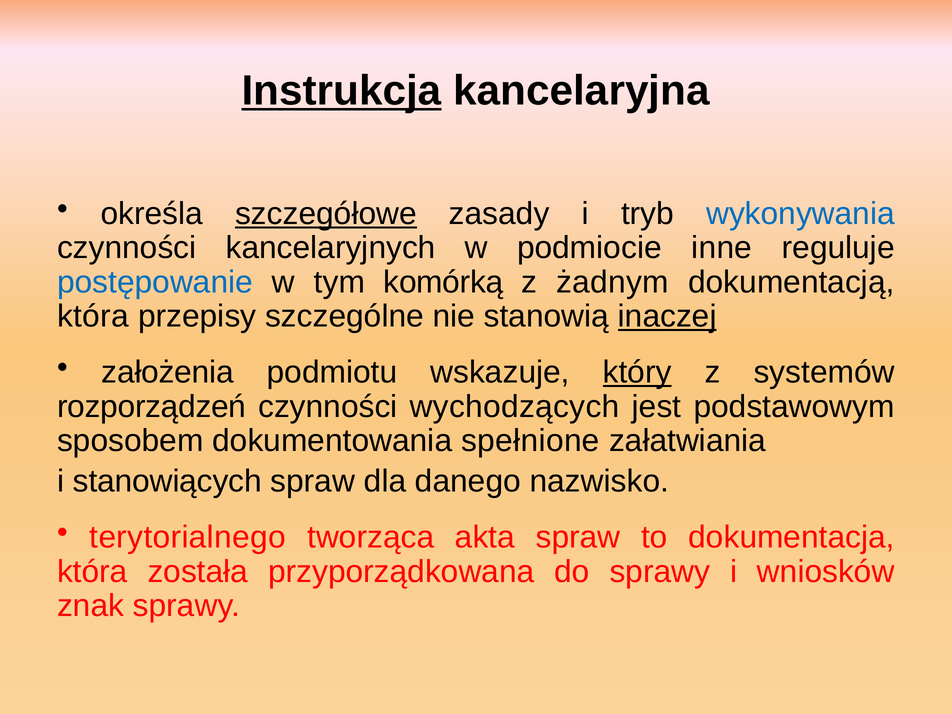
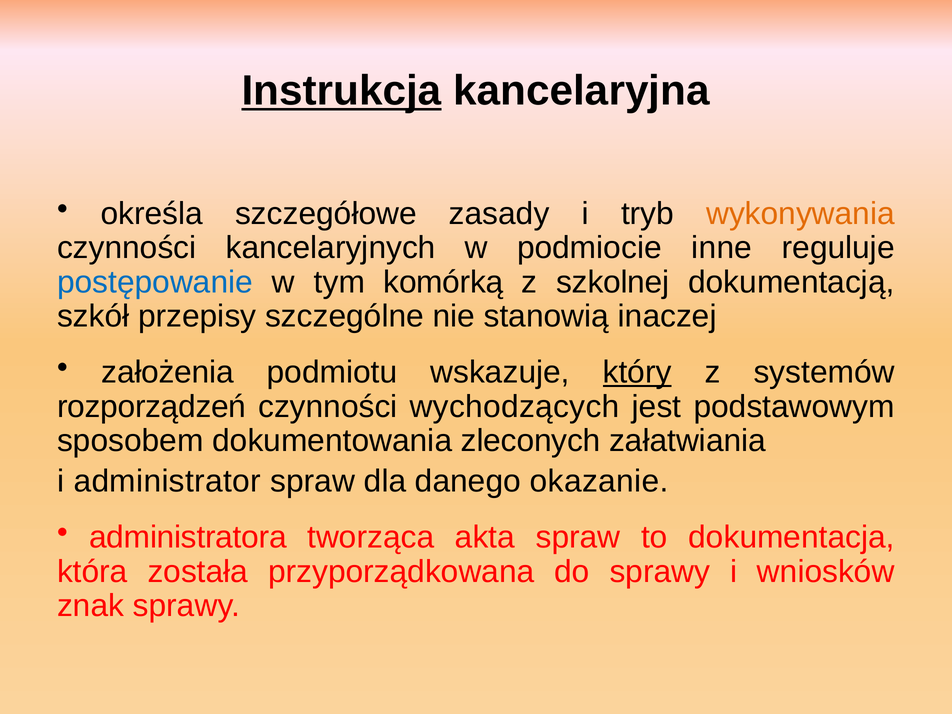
szczegółowe underline: present -> none
wykonywania colour: blue -> orange
żadnym: żadnym -> szkolnej
która at (93, 317): która -> szkół
inaczej underline: present -> none
spełnione: spełnione -> zleconych
stanowiących: stanowiących -> administrator
nazwisko: nazwisko -> okazanie
terytorialnego: terytorialnego -> administratora
